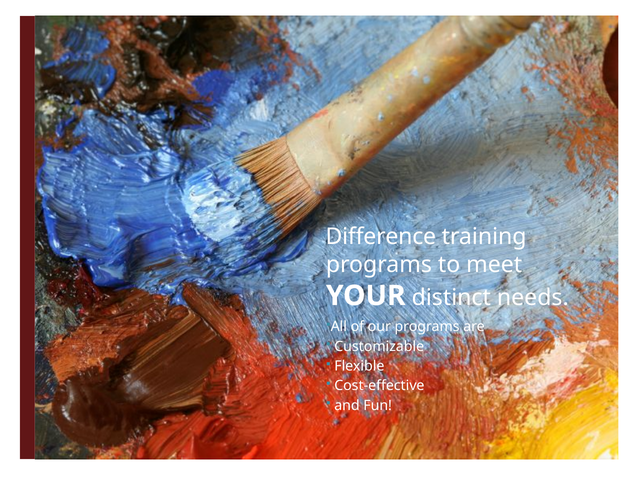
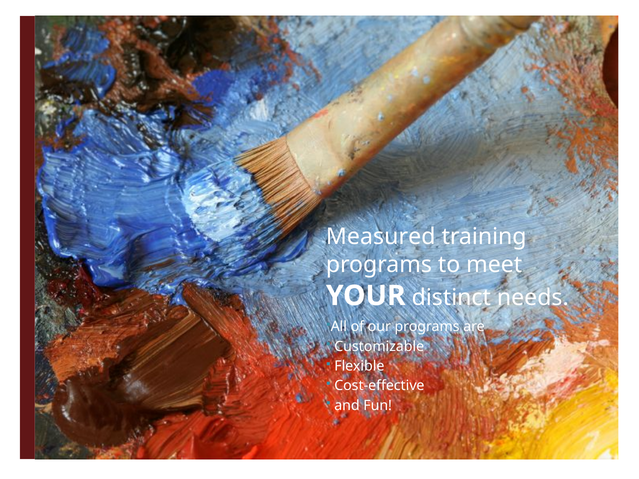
Difference: Difference -> Measured
